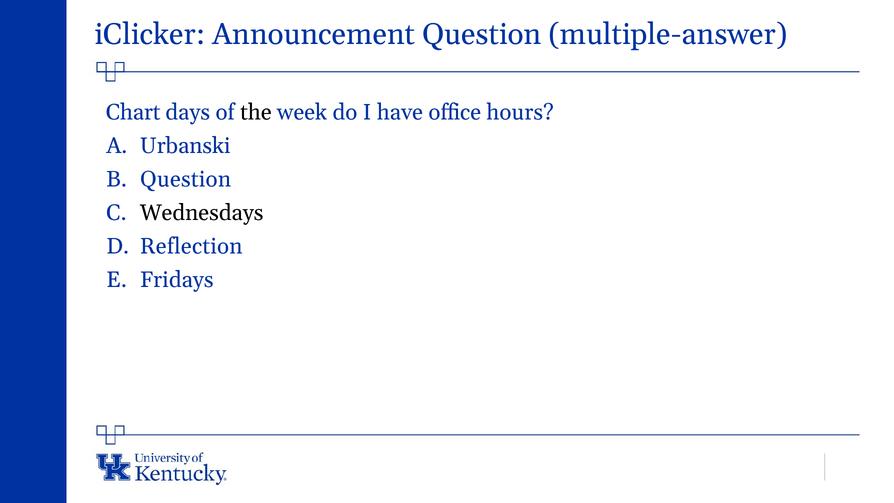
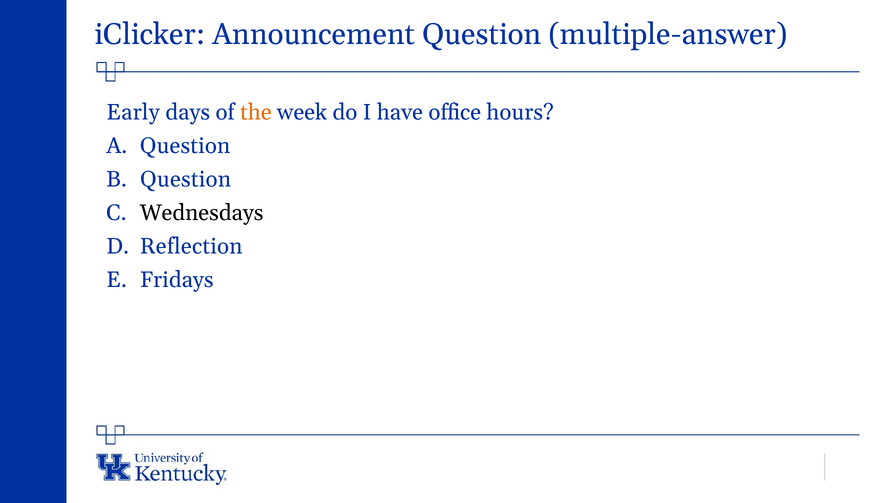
Chart: Chart -> Early
the colour: black -> orange
Urbanski at (185, 146): Urbanski -> Question
